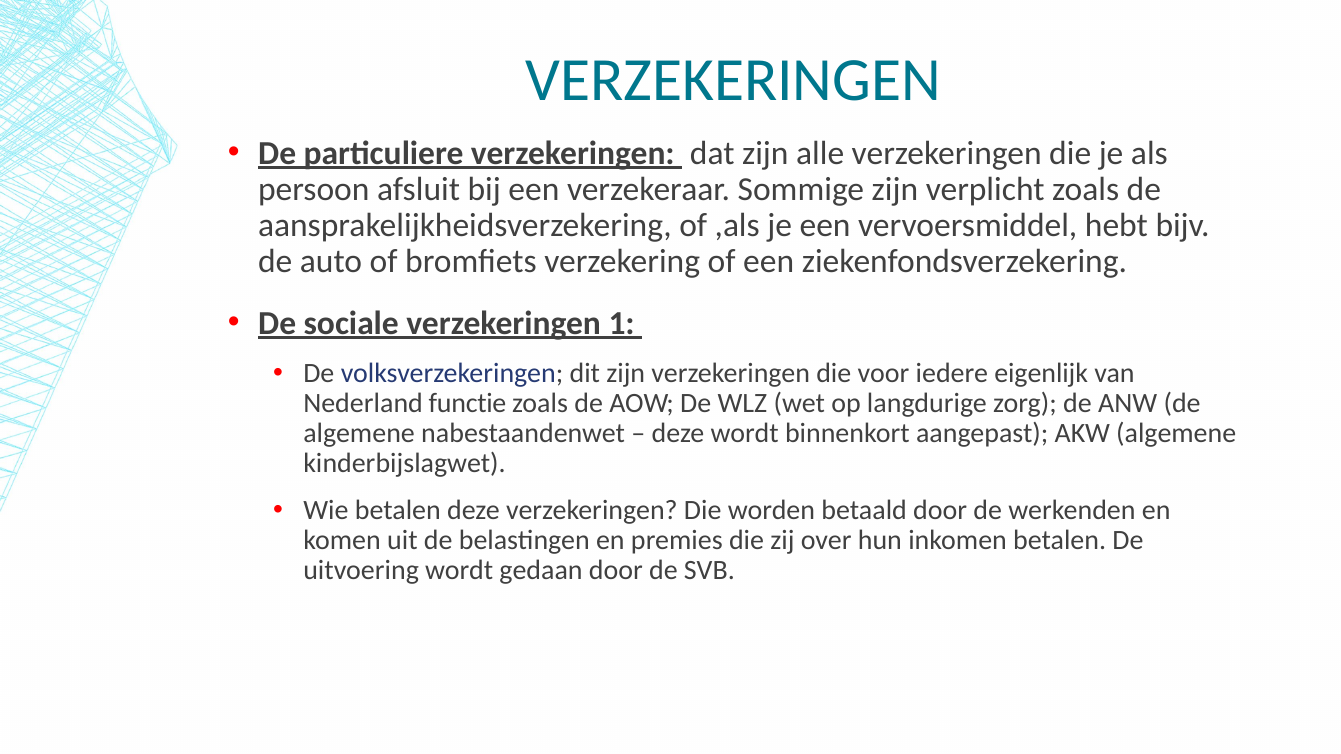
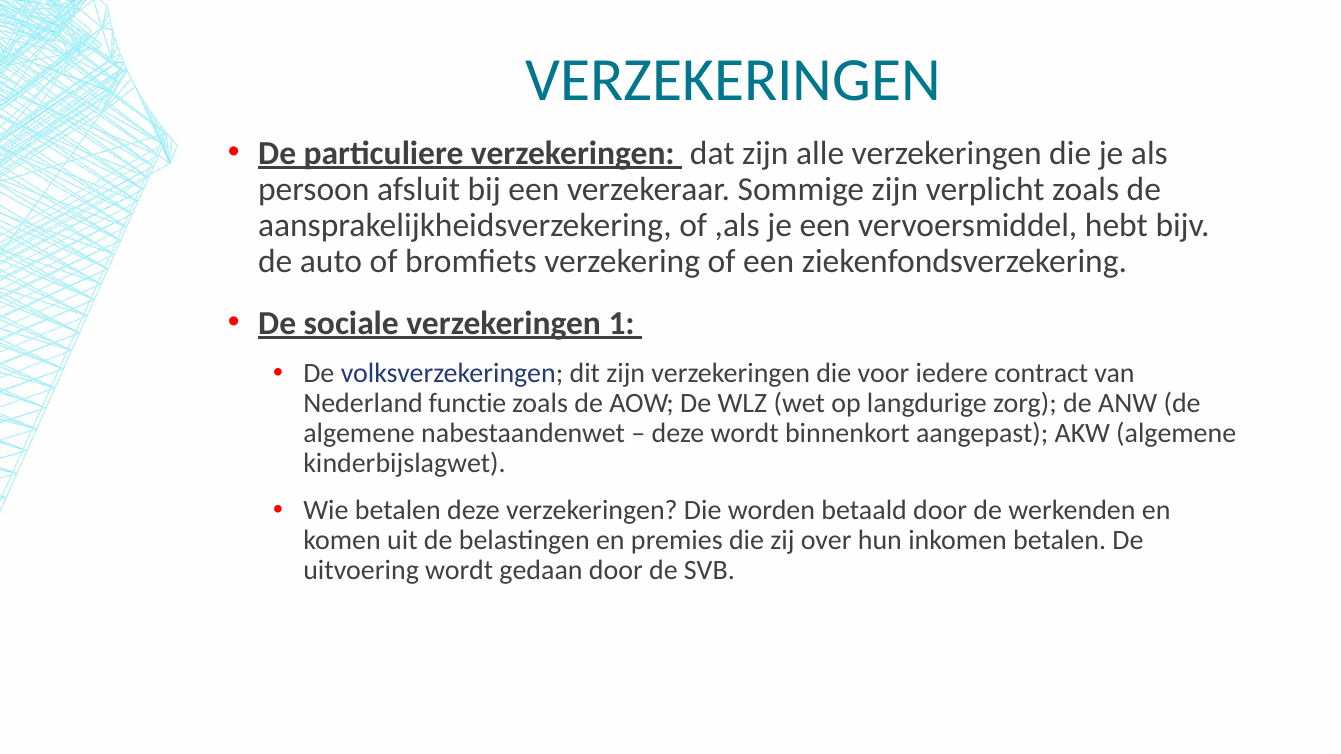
eigenlijk: eigenlijk -> contract
